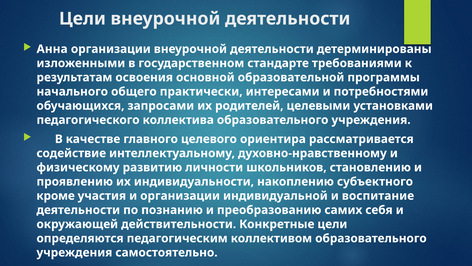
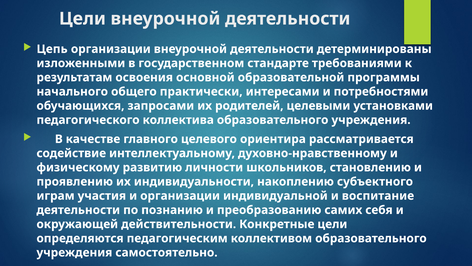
Анна: Анна -> Цепь
кроме: кроме -> играм
